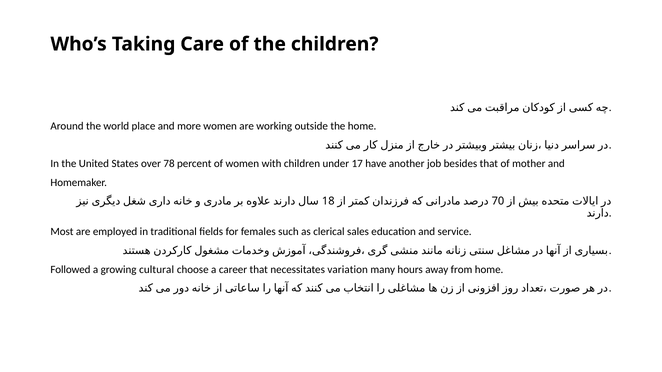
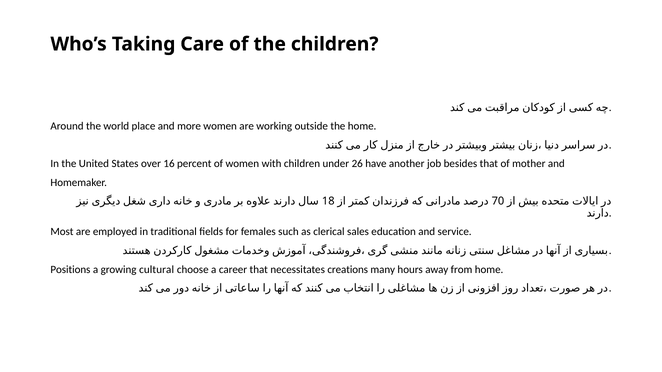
78: 78 -> 16
17: 17 -> 26
Followed: Followed -> Positions
variation: variation -> creations
